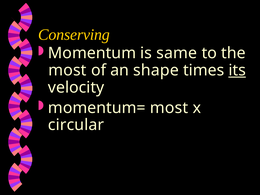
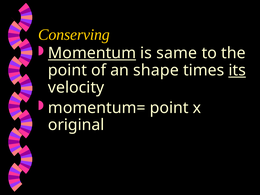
Momentum underline: none -> present
most at (67, 70): most -> point
momentum= most: most -> point
circular: circular -> original
